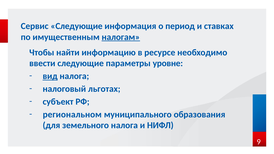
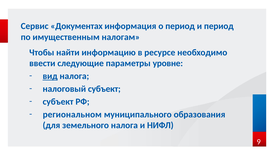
Сервис Следующие: Следующие -> Документах
и ставках: ставках -> период
налогам underline: present -> none
налоговый льготах: льготах -> субъект
